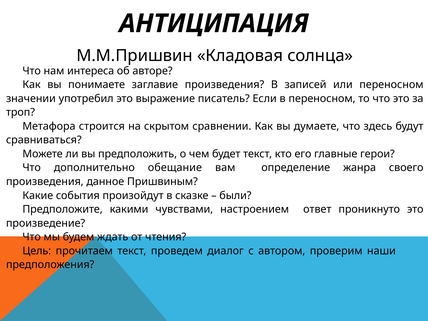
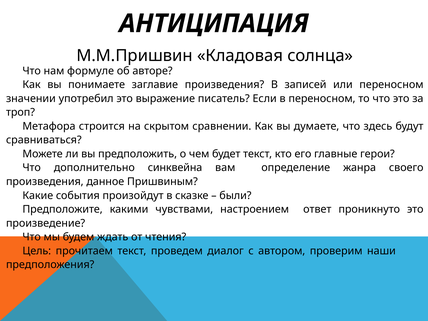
интереса: интереса -> формуле
обещание: обещание -> синквейна
